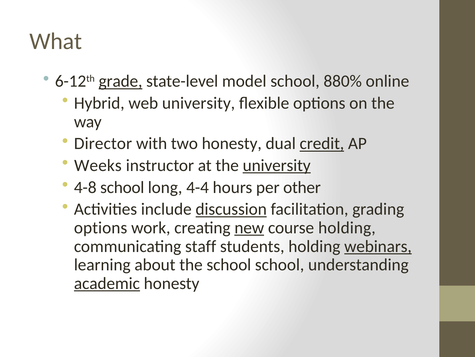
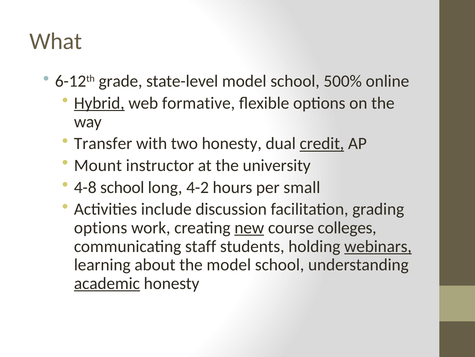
grade underline: present -> none
880%: 880% -> 500%
Hybrid underline: none -> present
web university: university -> formative
Director: Director -> Transfer
Weeks: Weeks -> Mount
university at (277, 165) underline: present -> none
4-4: 4-4 -> 4-2
other: other -> small
discussion underline: present -> none
course holding: holding -> colleges
the school: school -> model
